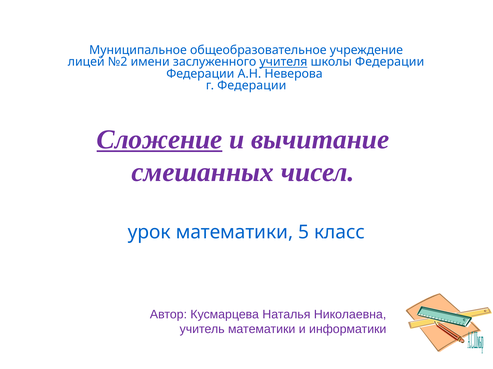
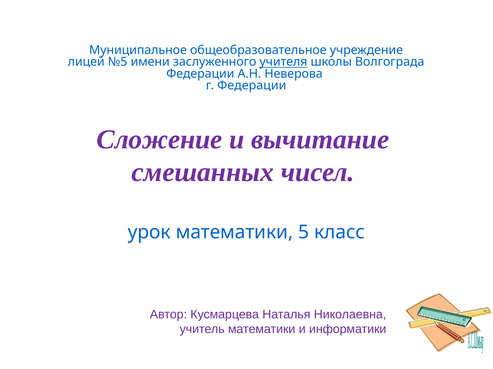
№2: №2 -> №5
школы Федерации: Федерации -> Волгограда
Сложение underline: present -> none
